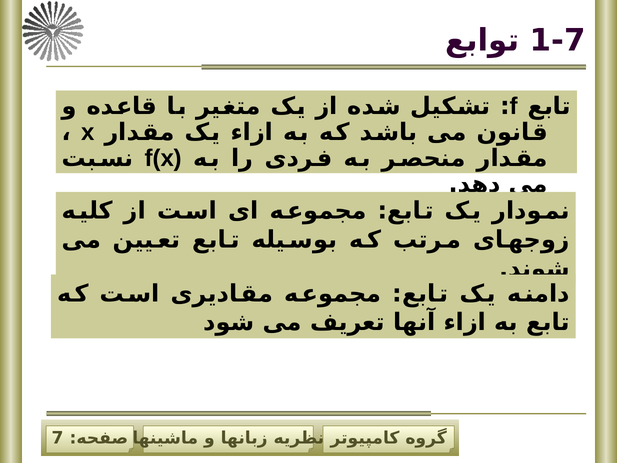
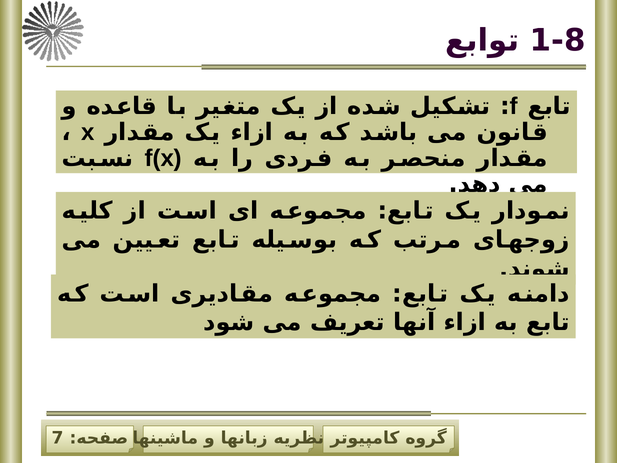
1-7: 1-7 -> 1-8
